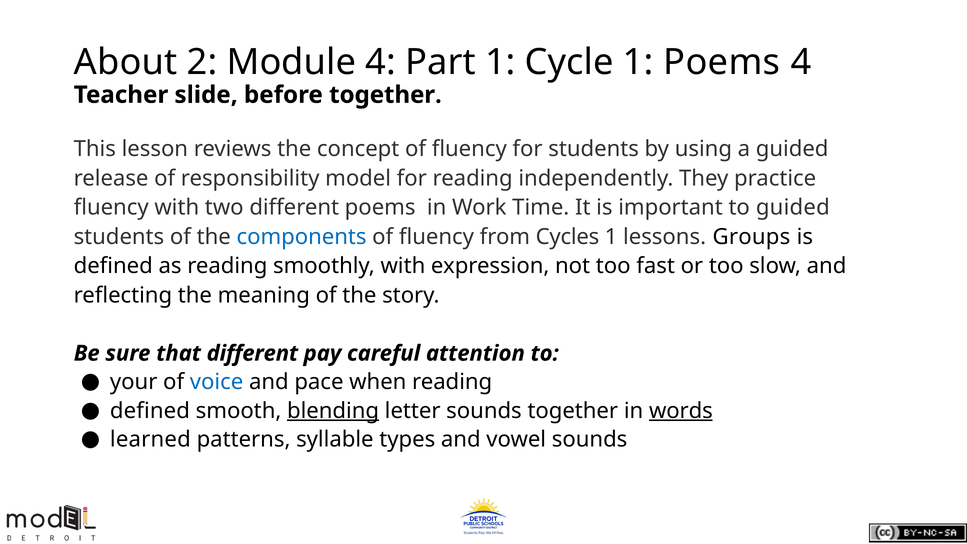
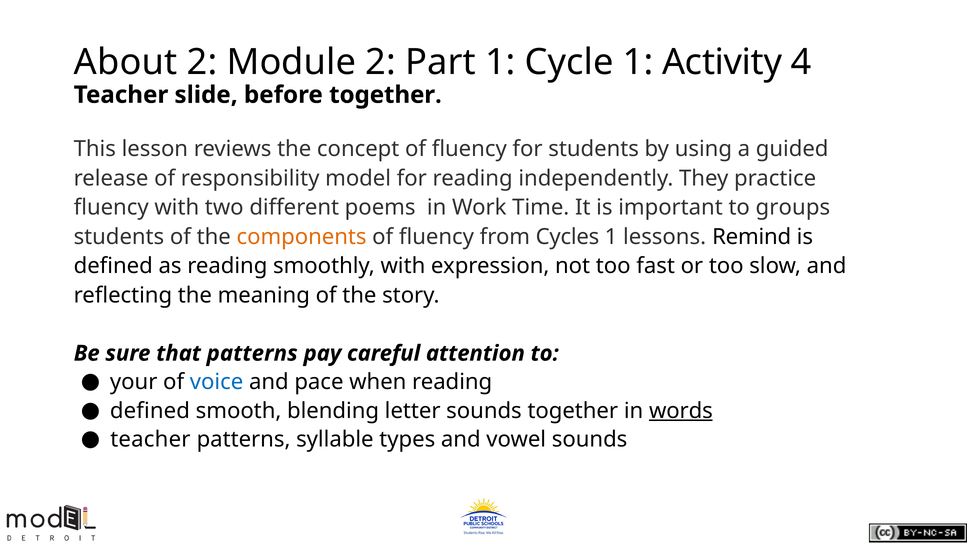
Module 4: 4 -> 2
1 Poems: Poems -> Activity
to guided: guided -> groups
components colour: blue -> orange
Groups: Groups -> Remind
that different: different -> patterns
blending underline: present -> none
learned at (150, 439): learned -> teacher
